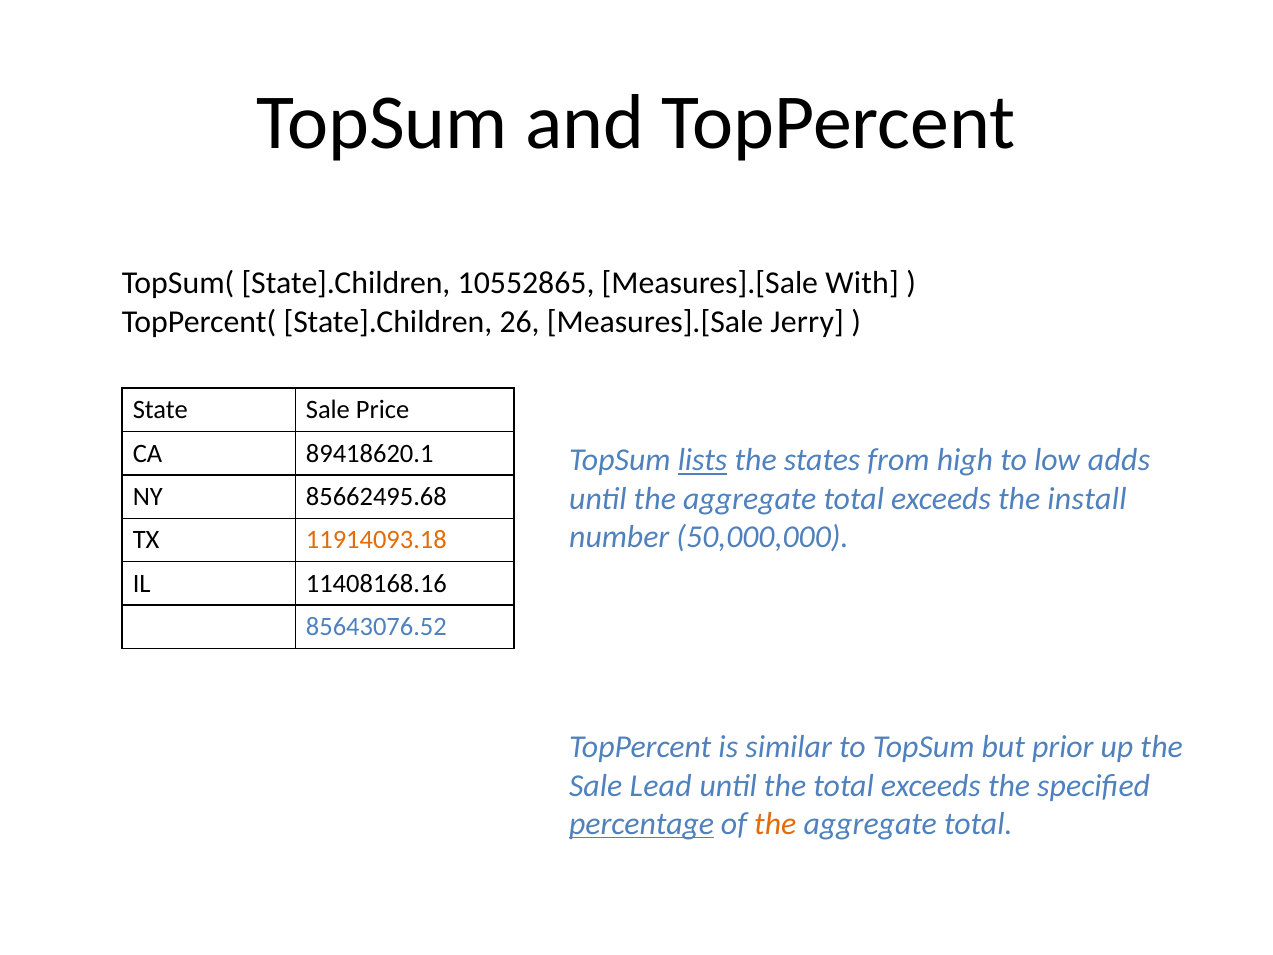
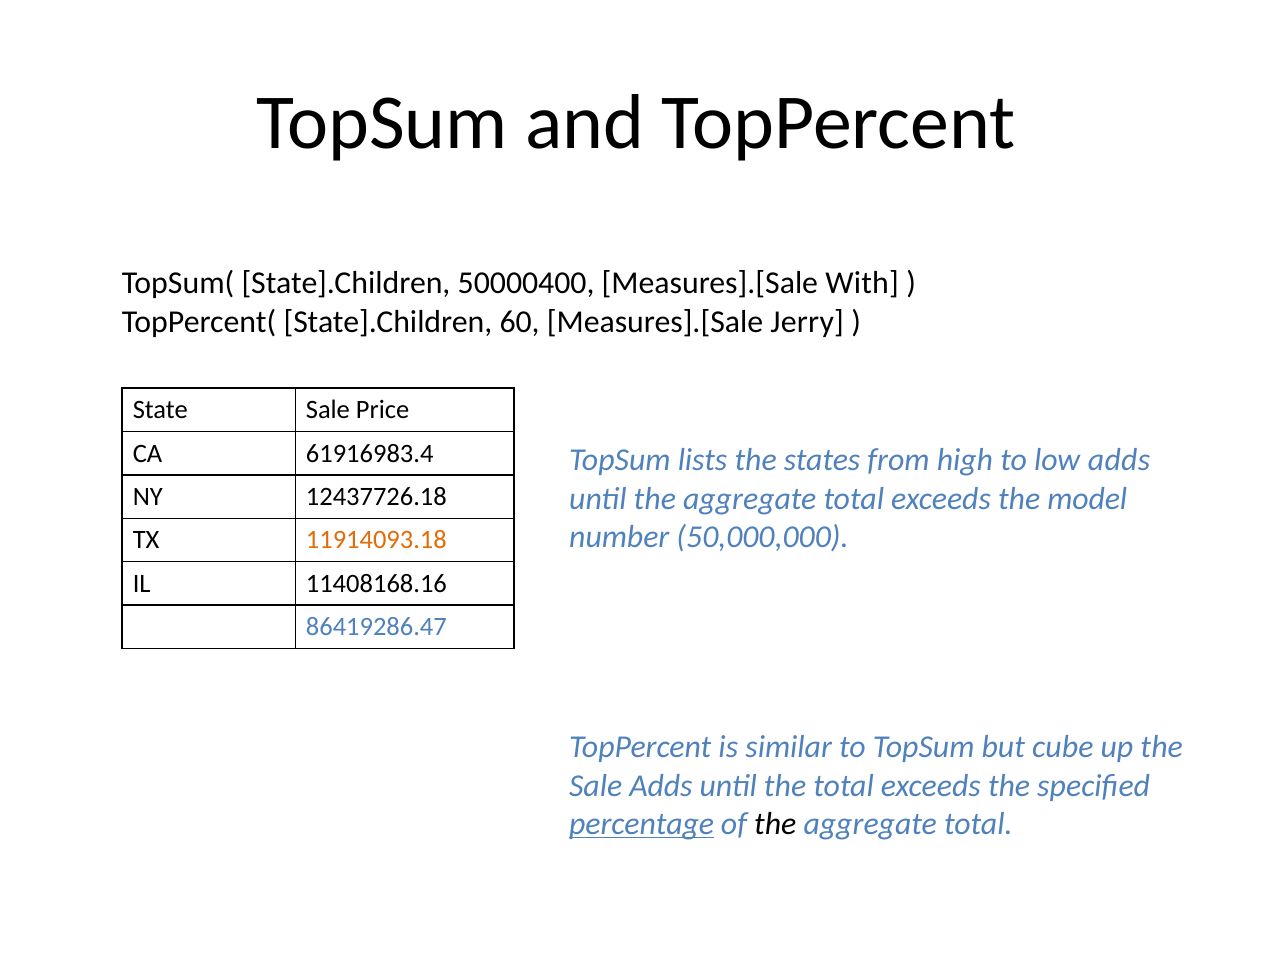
10552865: 10552865 -> 50000400
26: 26 -> 60
89418620.1: 89418620.1 -> 61916983.4
lists underline: present -> none
install: install -> model
85662495.68: 85662495.68 -> 12437726.18
85643076.52: 85643076.52 -> 86419286.47
prior: prior -> cube
Sale Lead: Lead -> Adds
the at (775, 824) colour: orange -> black
